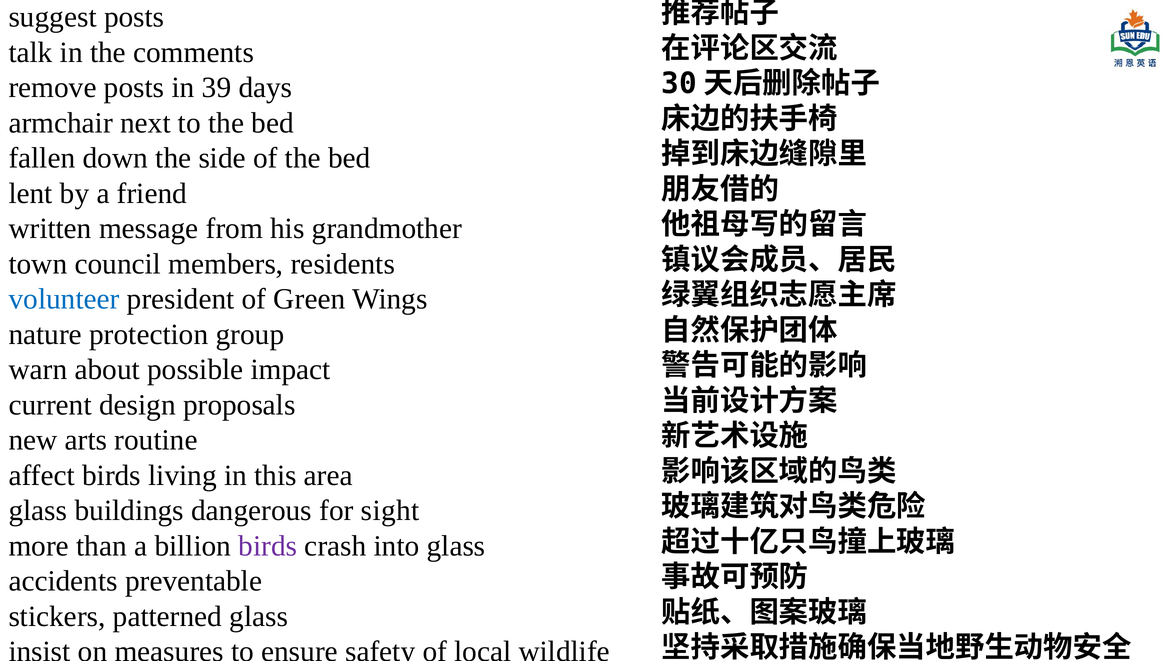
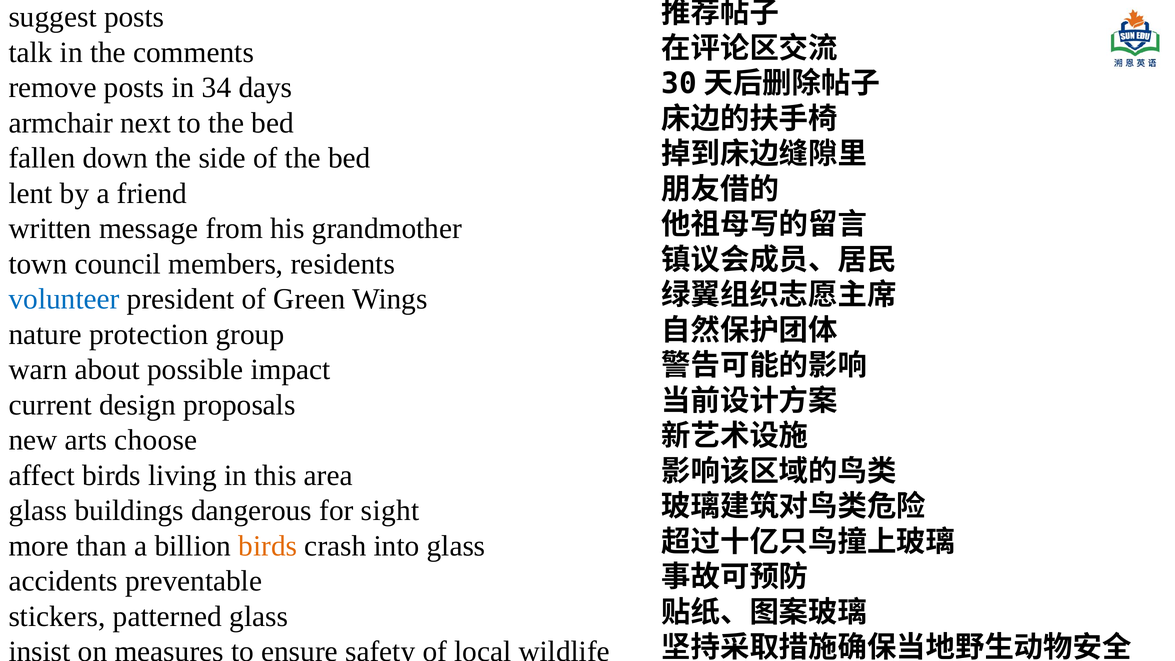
39: 39 -> 34
routine: routine -> choose
birds at (268, 546) colour: purple -> orange
